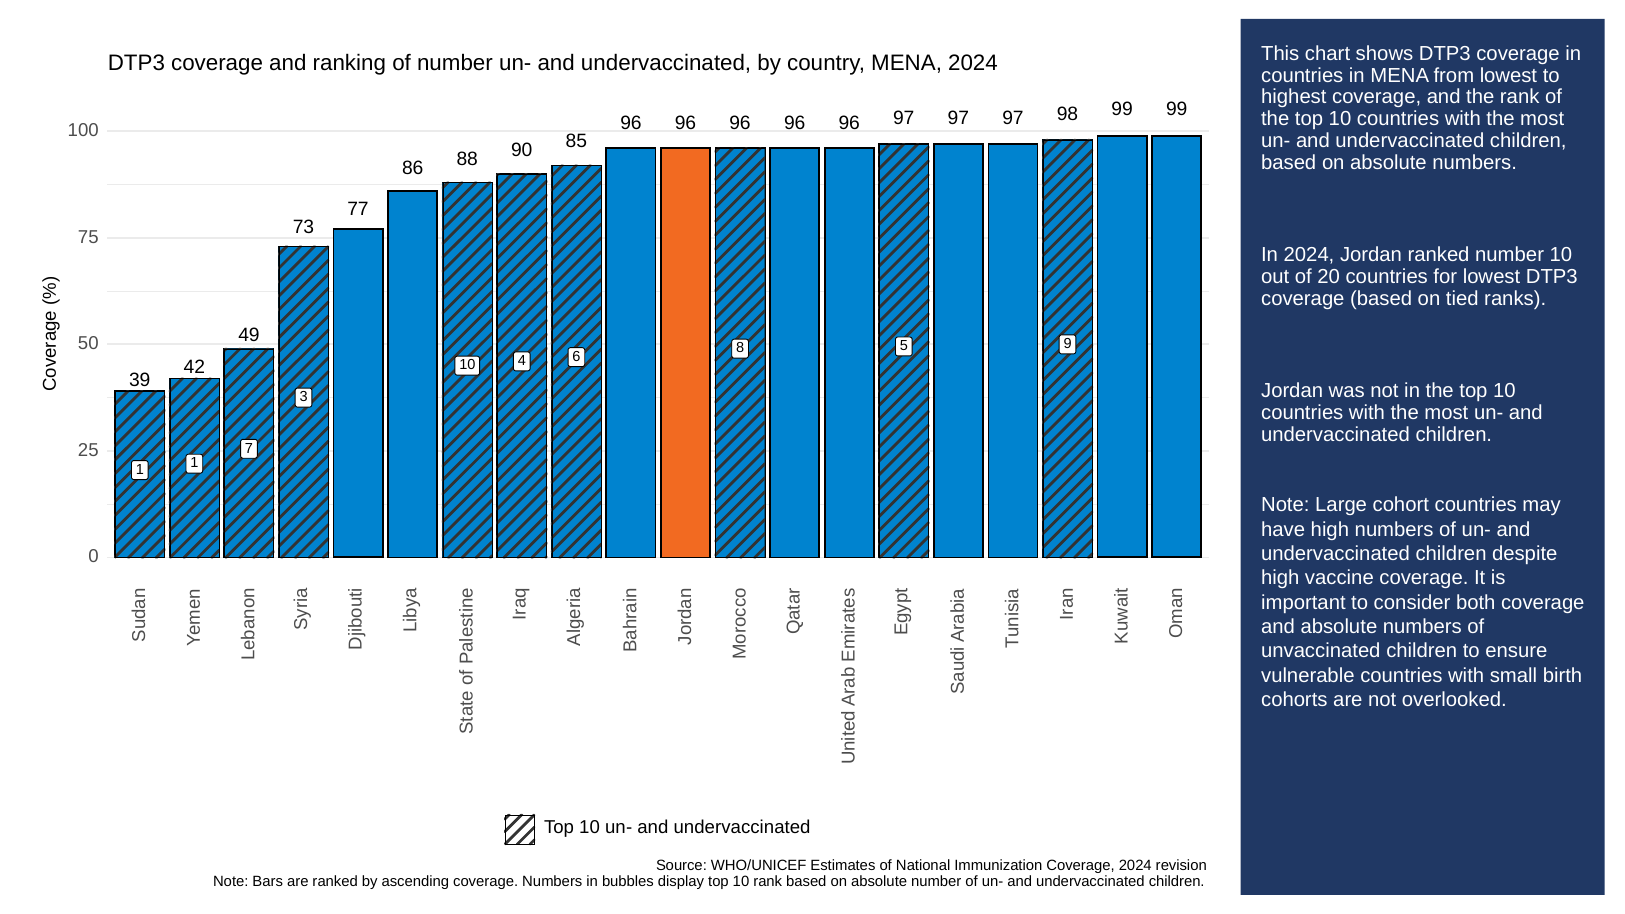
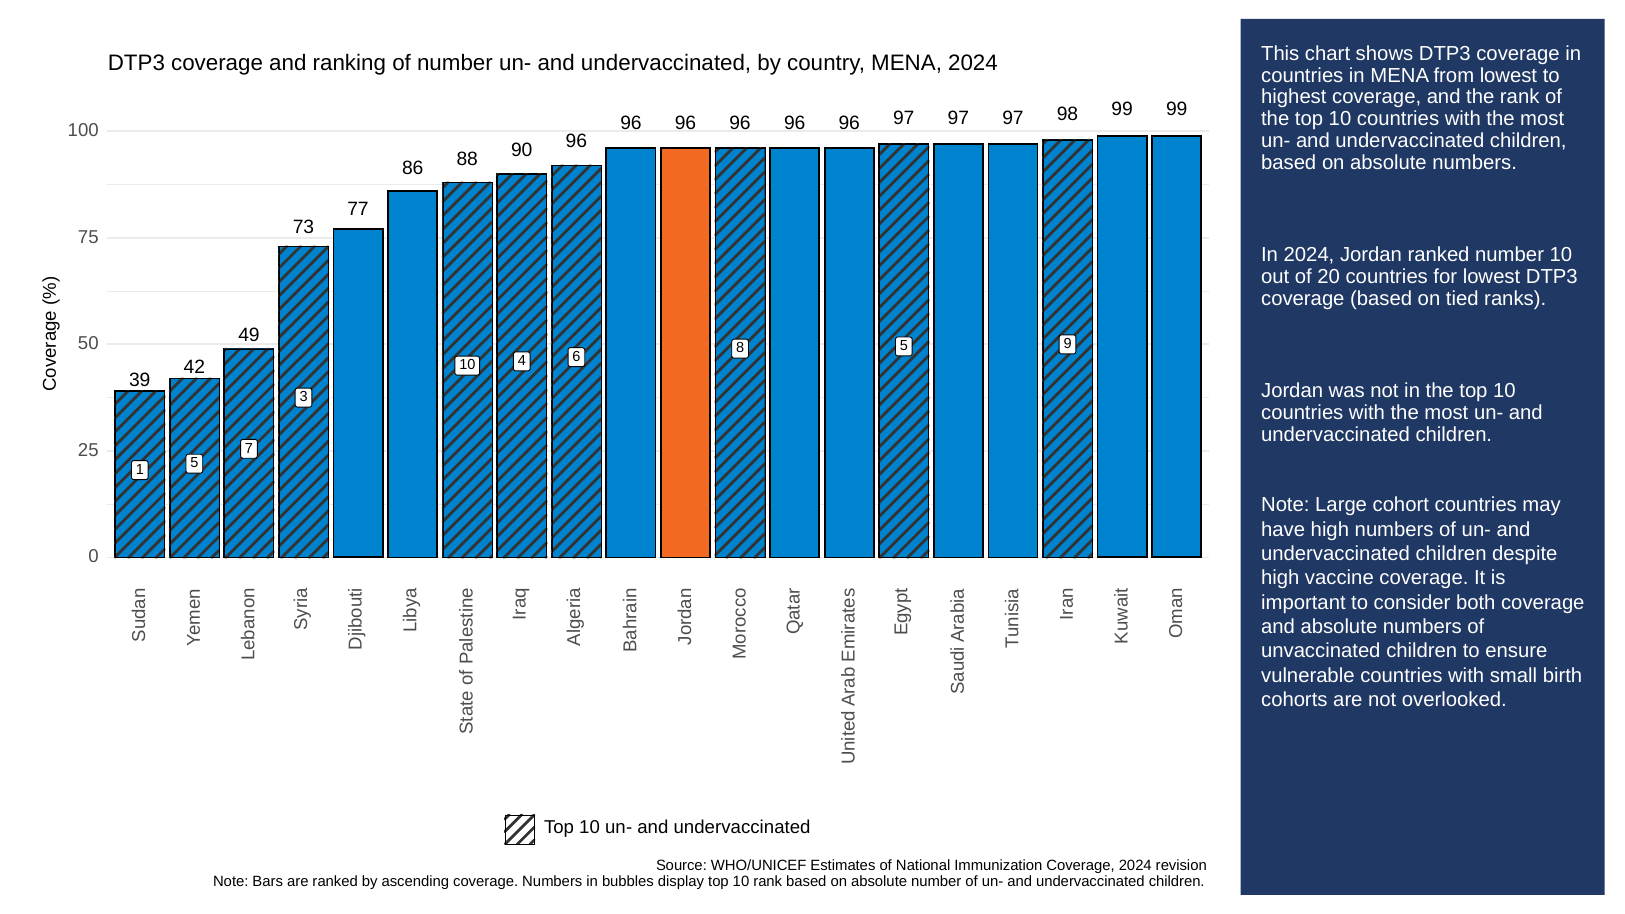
90 85: 85 -> 96
1 1: 1 -> 5
